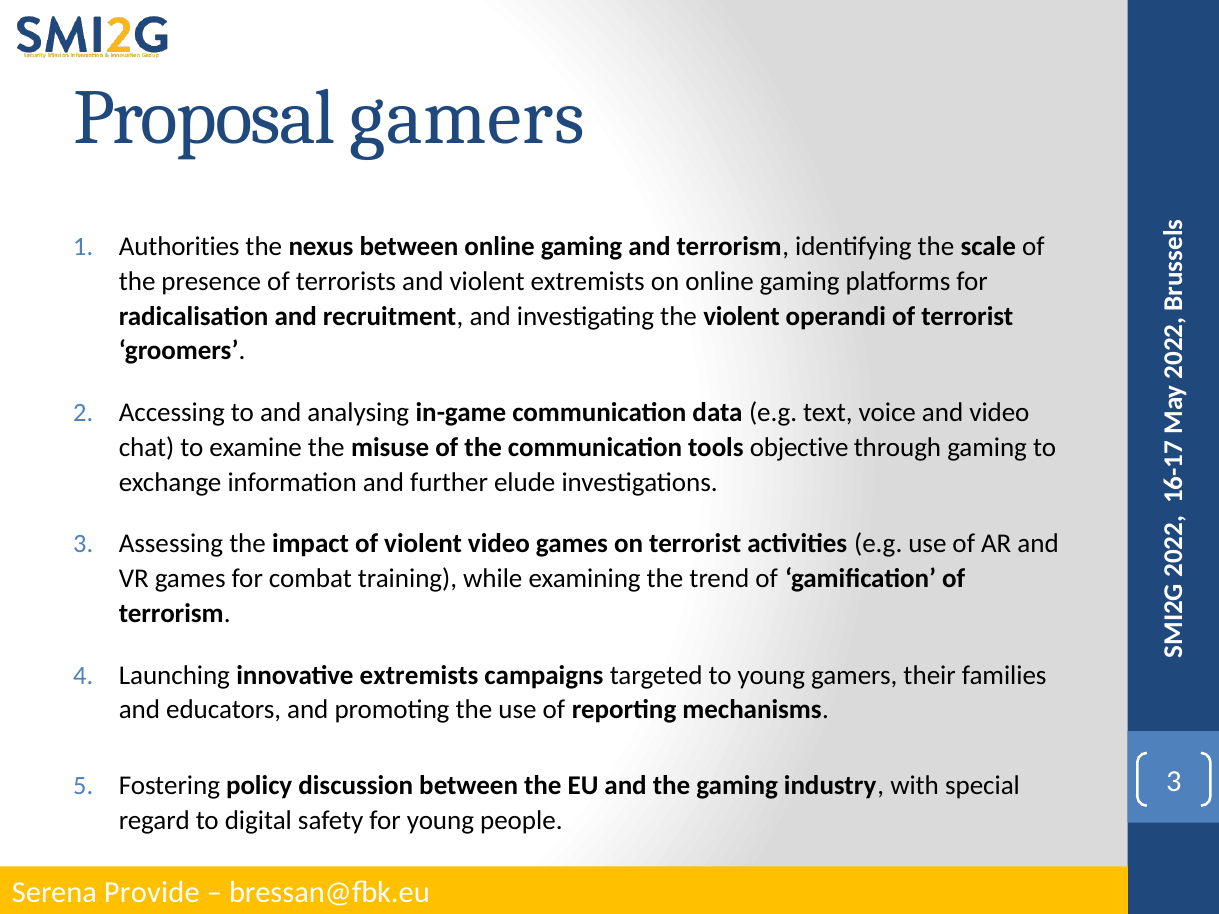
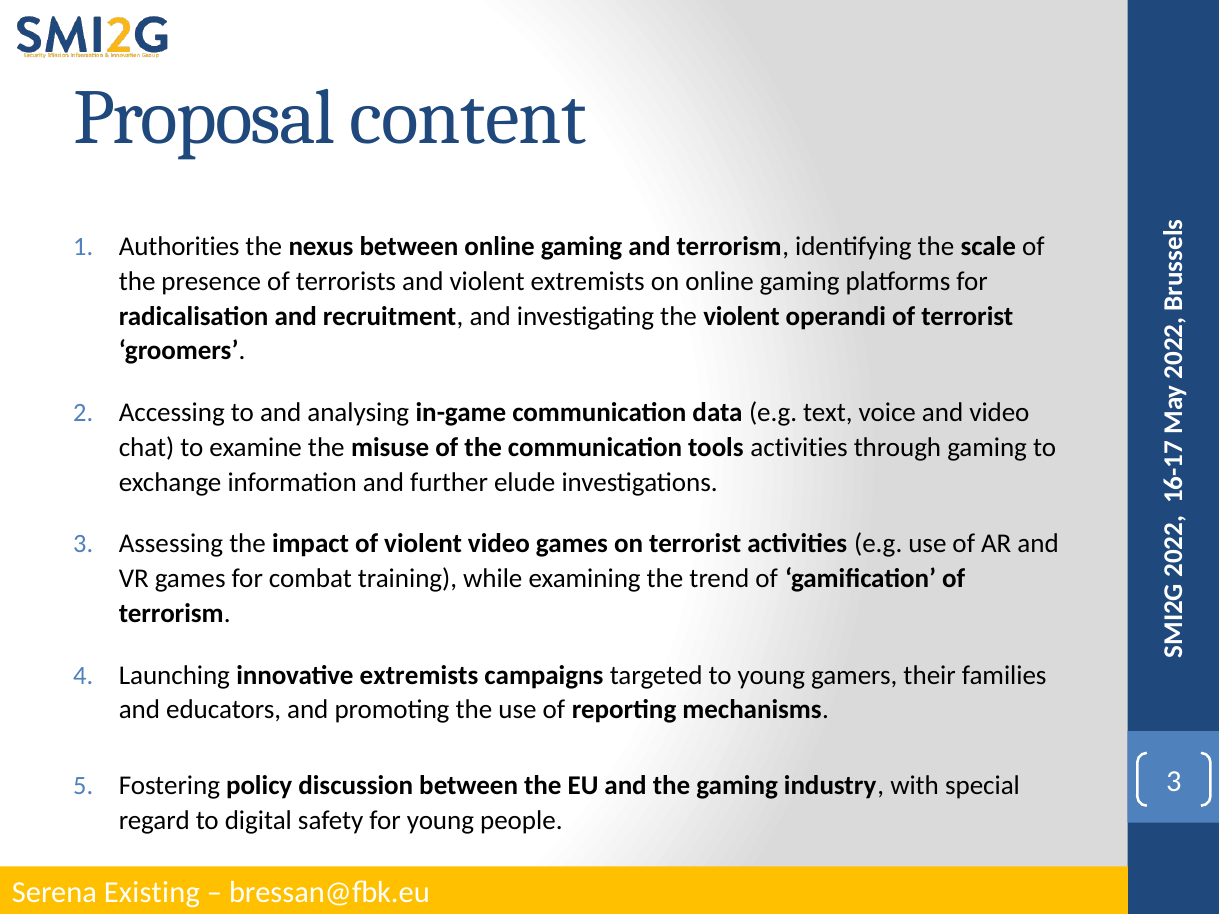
Proposal gamers: gamers -> content
tools objective: objective -> activities
Provide: Provide -> Existing
